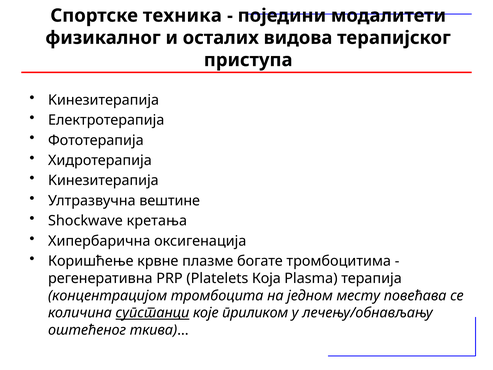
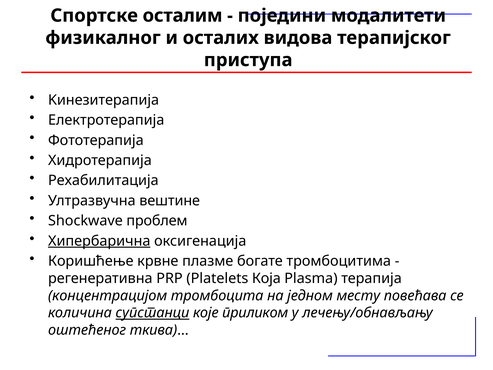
техника: техника -> осталим
Kинезитерапија at (103, 180): Kинезитерапија -> Рехабилитација
кретања: кретања -> проблем
Хипербарична underline: none -> present
